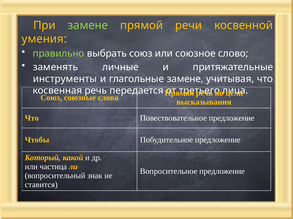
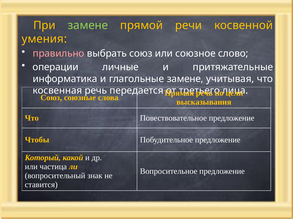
правильно colour: light green -> pink
заменять: заменять -> операции
инструменты: инструменты -> информатика
